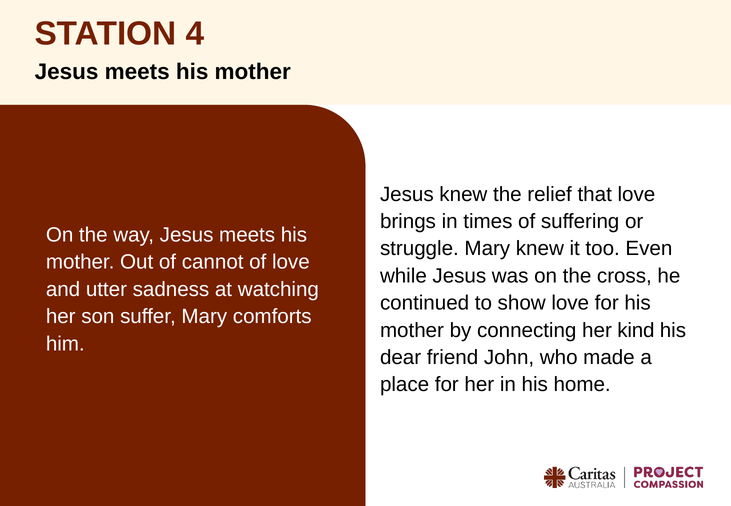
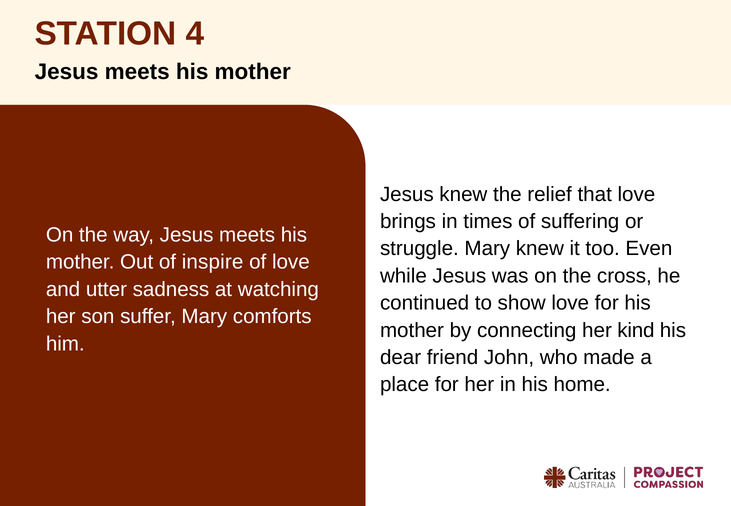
cannot: cannot -> inspire
